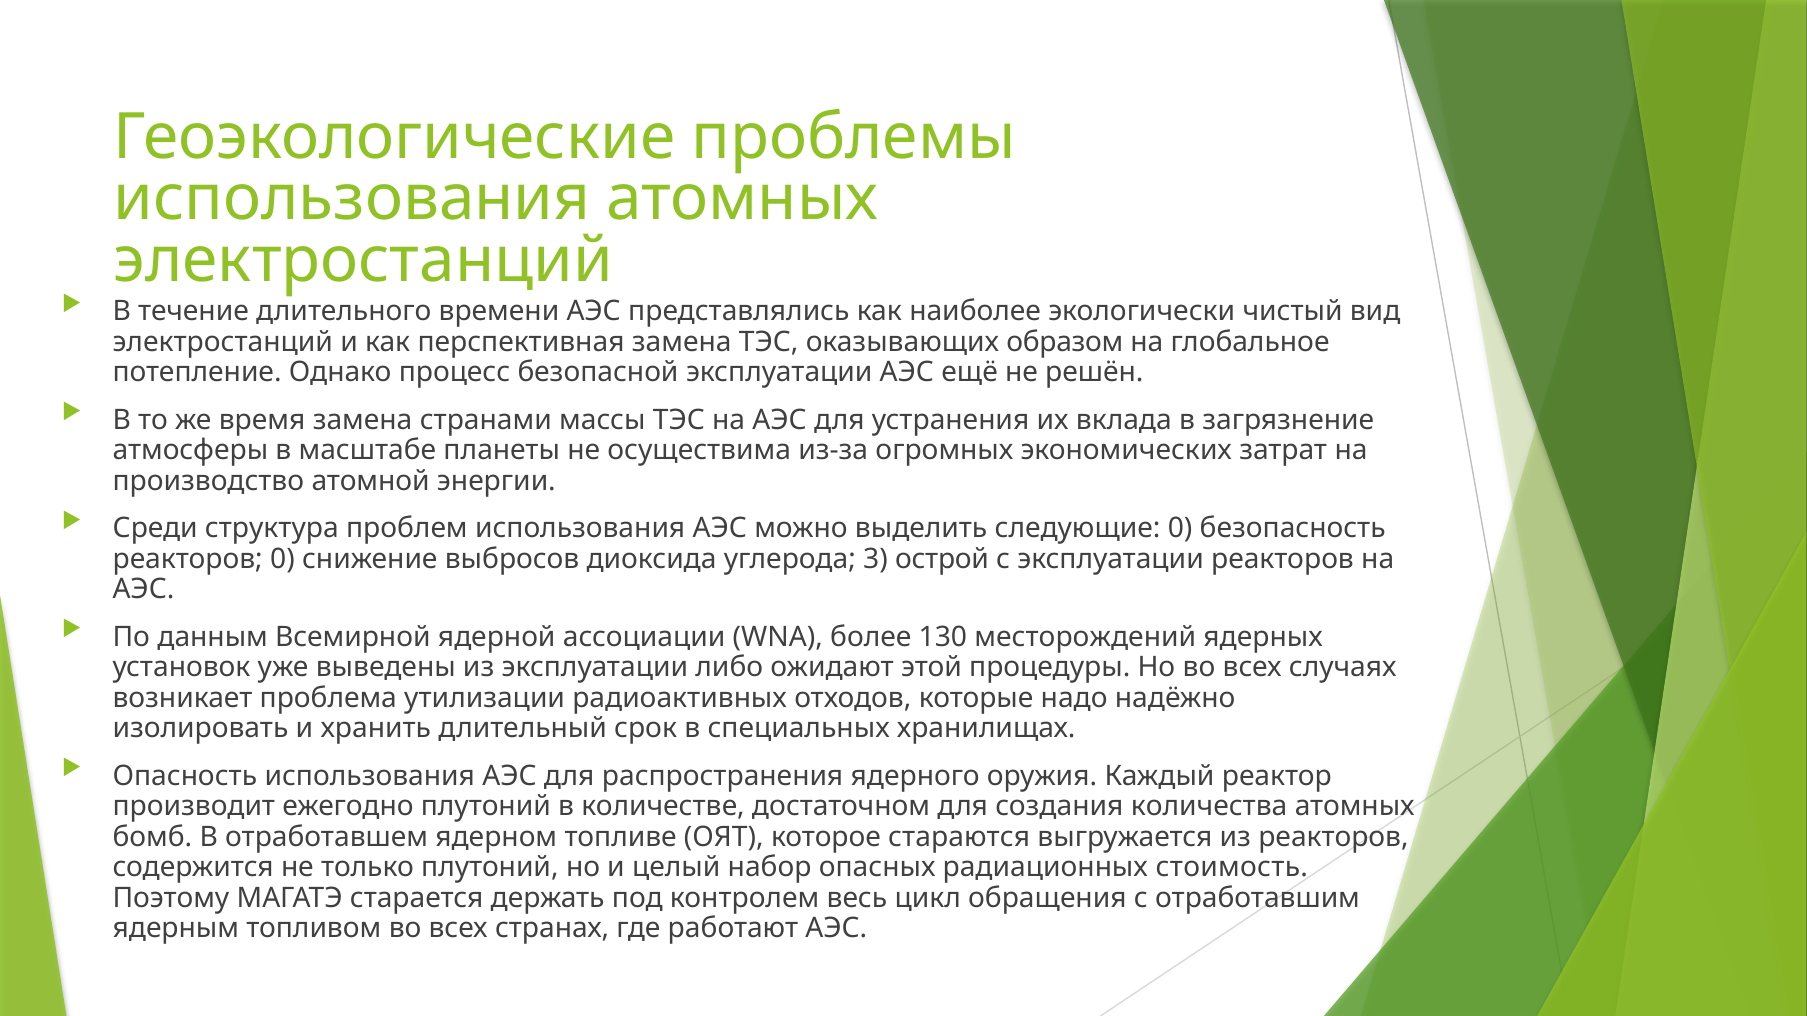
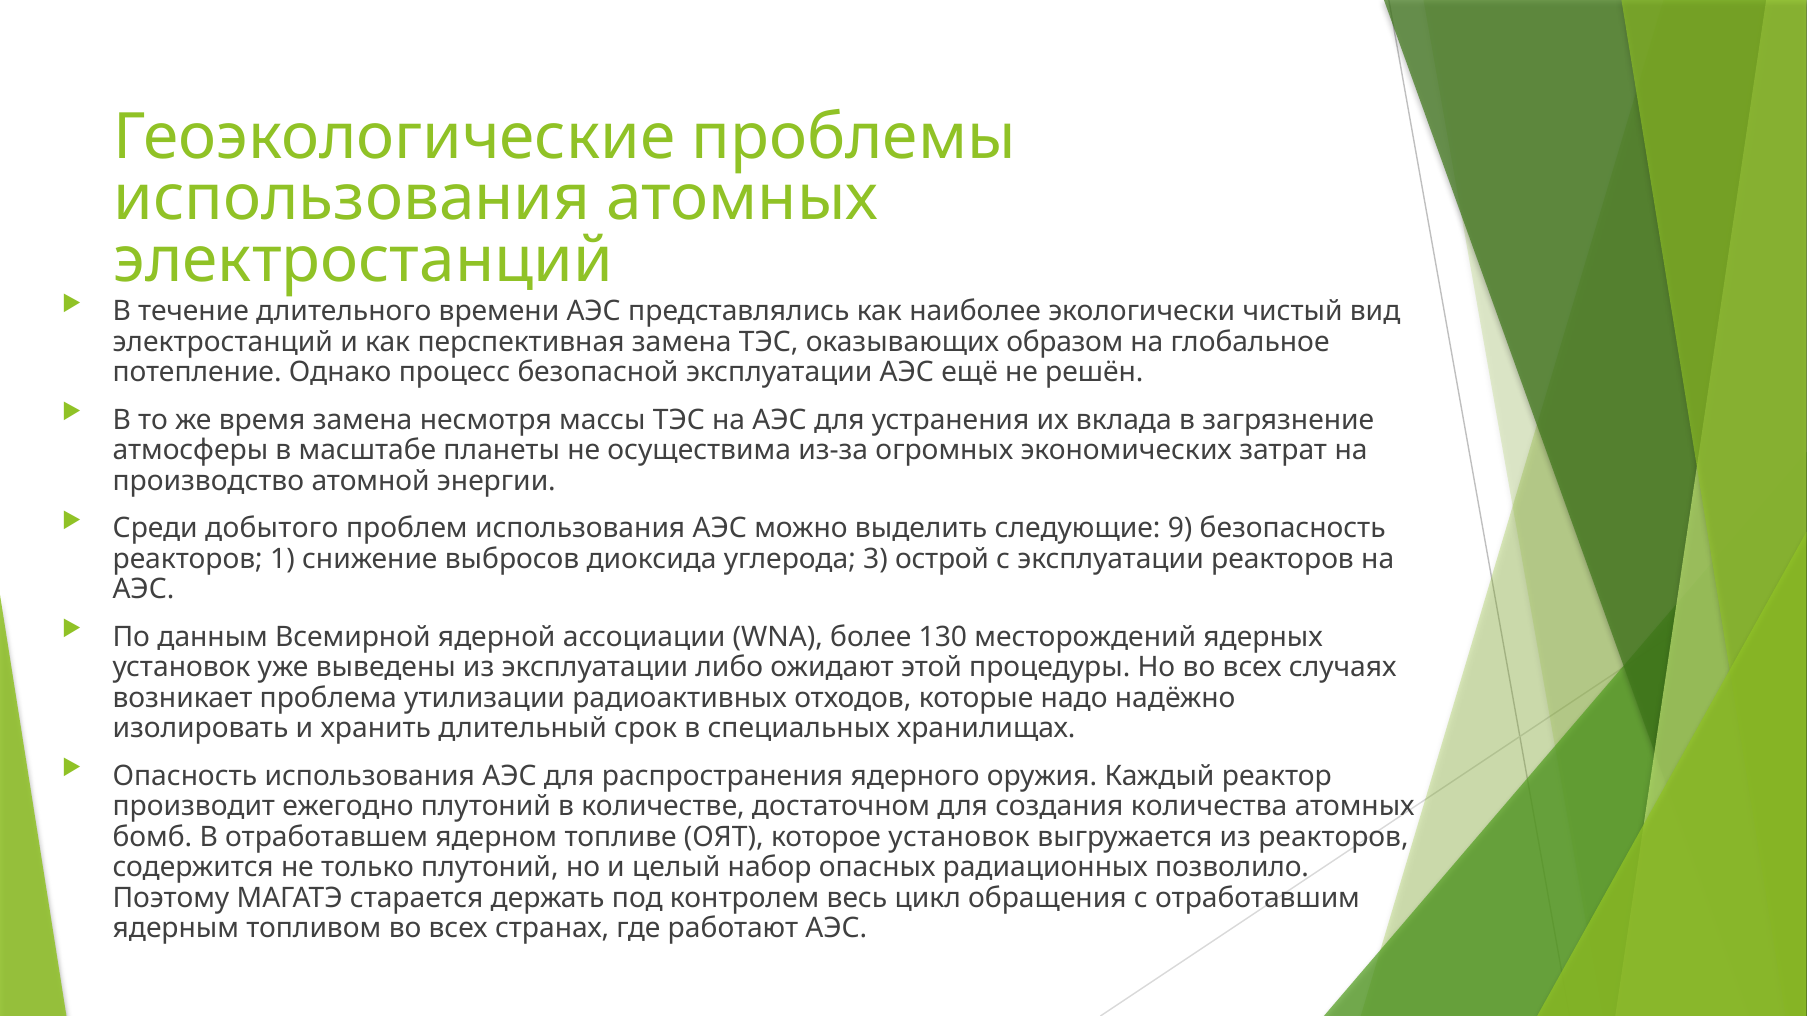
странами: странами -> несмотря
структура: структура -> добытого
следующие 0: 0 -> 9
реакторов 0: 0 -> 1
которое стараются: стараются -> установок
стоимость: стоимость -> позволило
